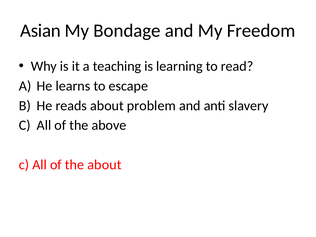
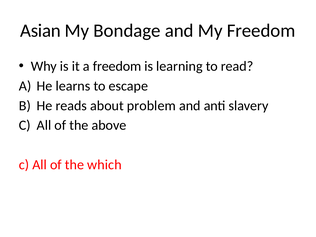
a teaching: teaching -> freedom
the about: about -> which
